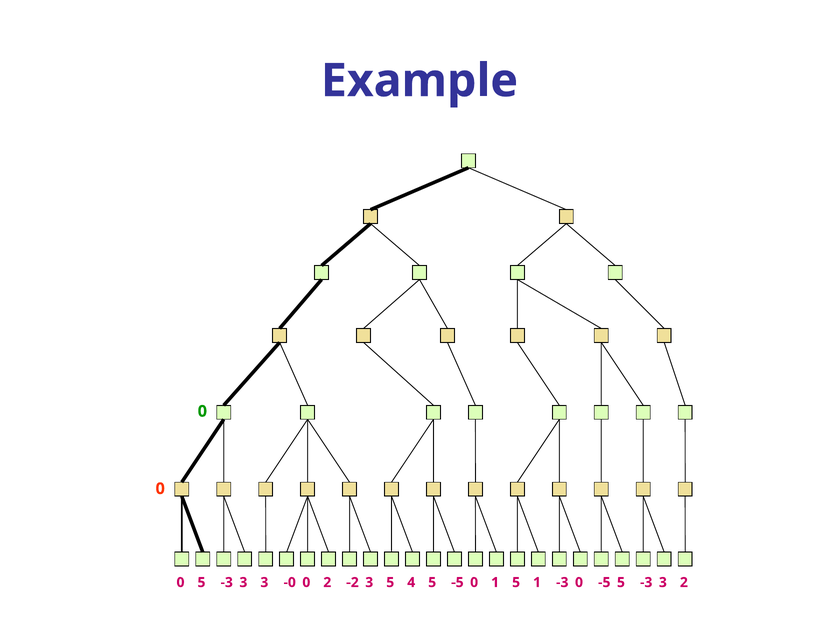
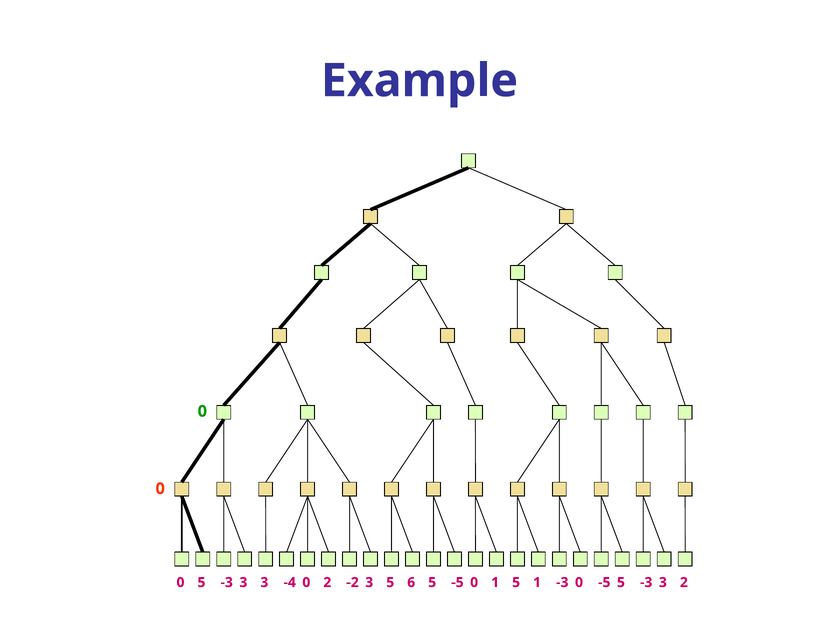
-0: -0 -> -4
4: 4 -> 6
